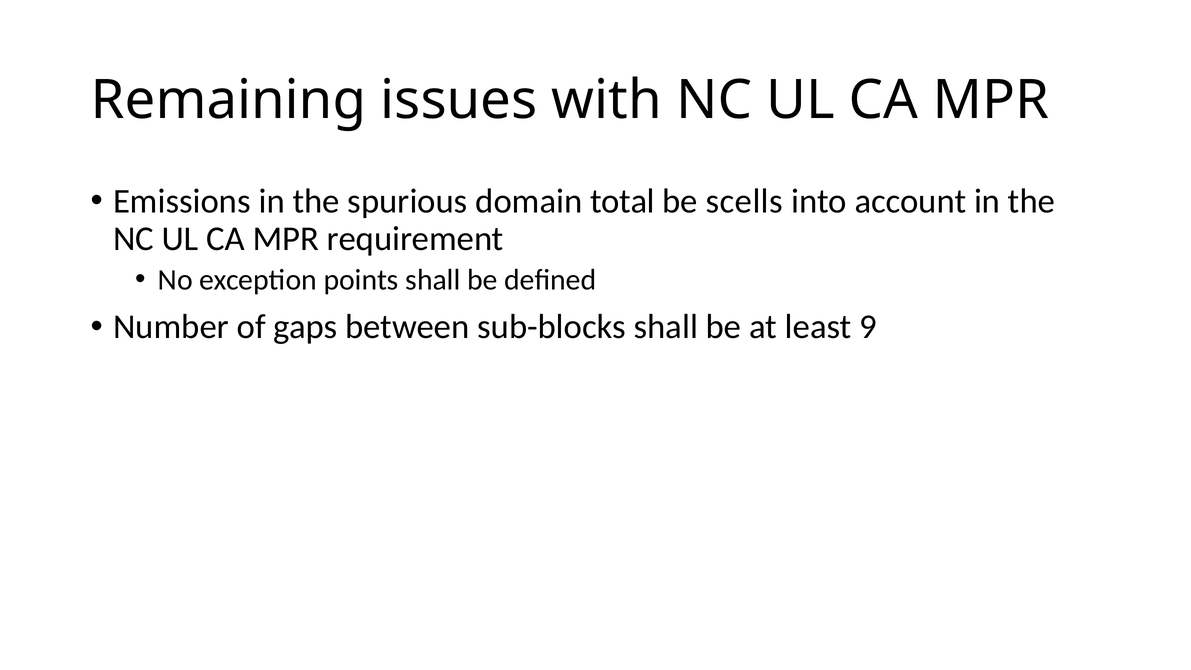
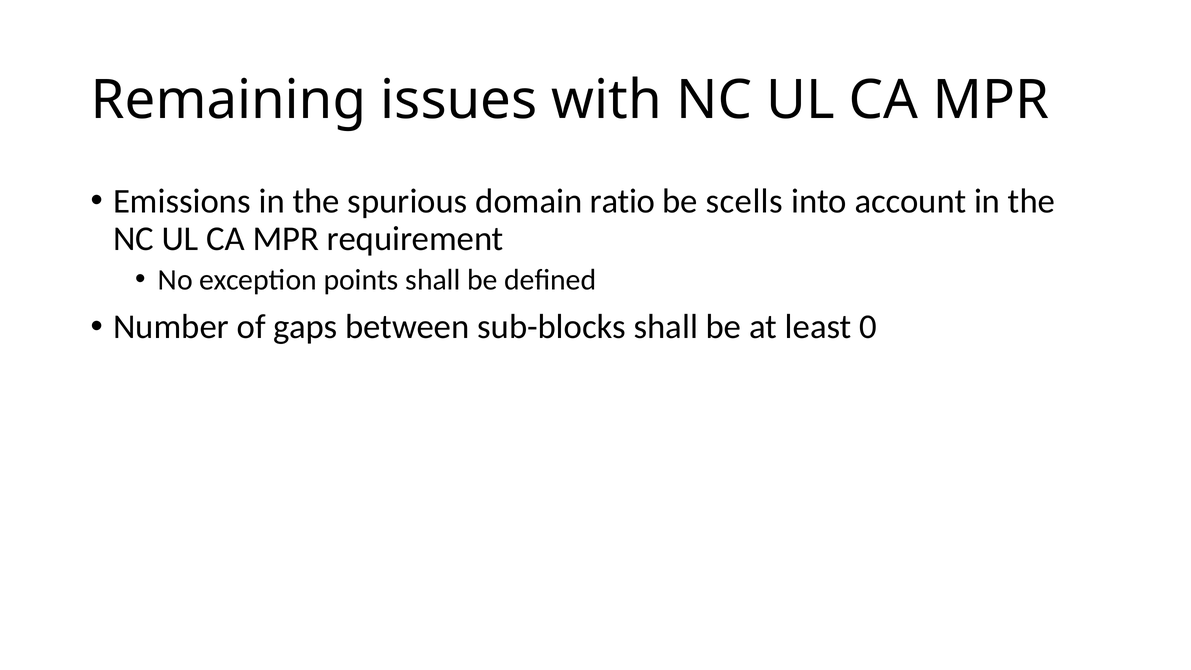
total: total -> ratio
9: 9 -> 0
